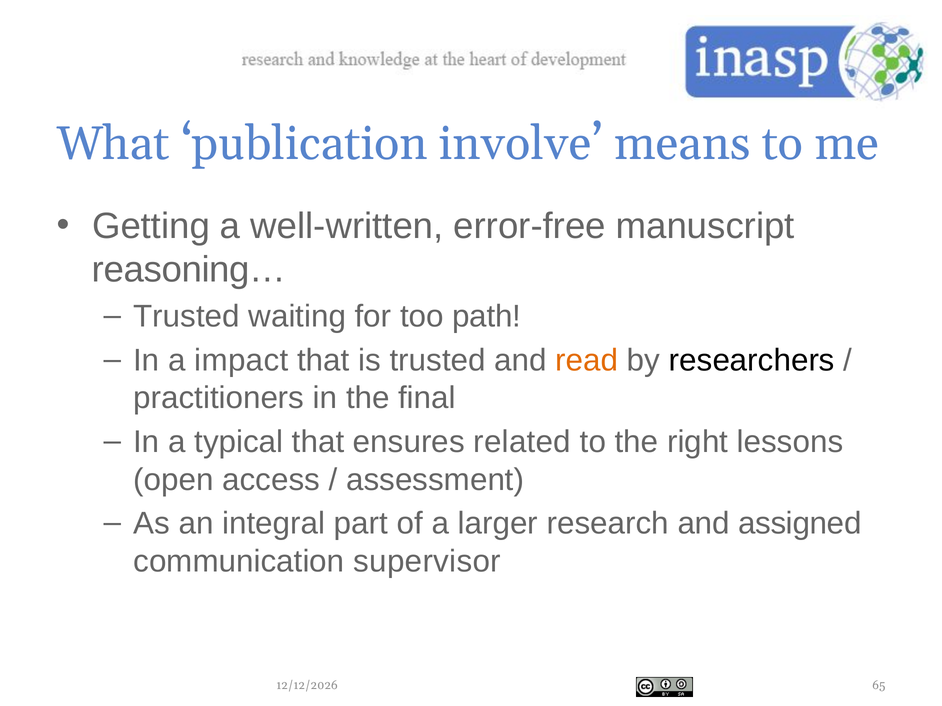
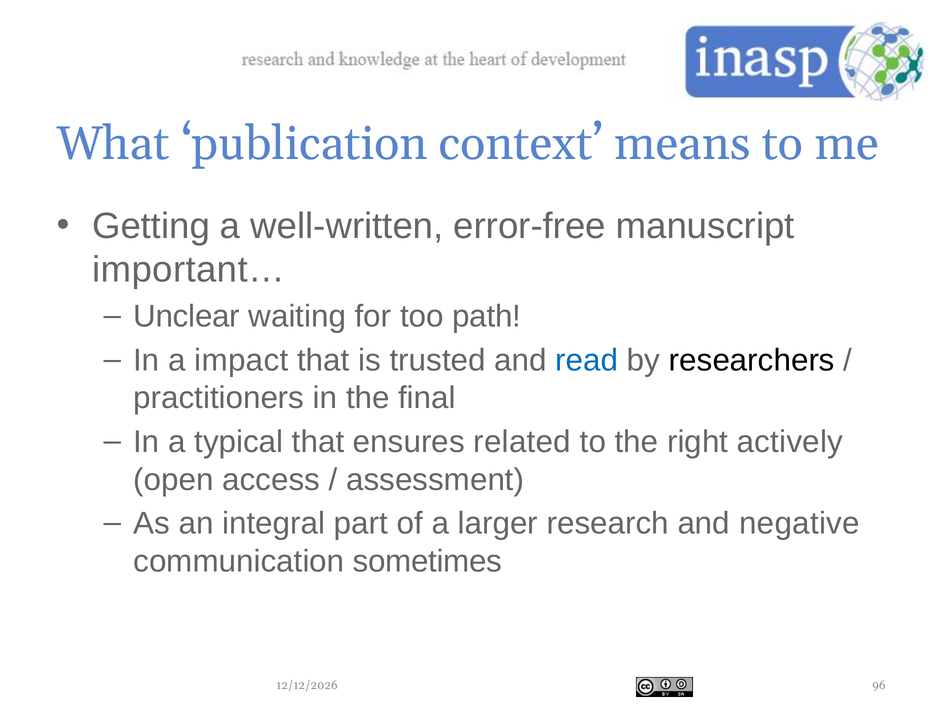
involve: involve -> context
reasoning…: reasoning… -> important…
Trusted at (186, 317): Trusted -> Unclear
read colour: orange -> blue
lessons: lessons -> actively
assigned: assigned -> negative
supervisor: supervisor -> sometimes
65: 65 -> 96
